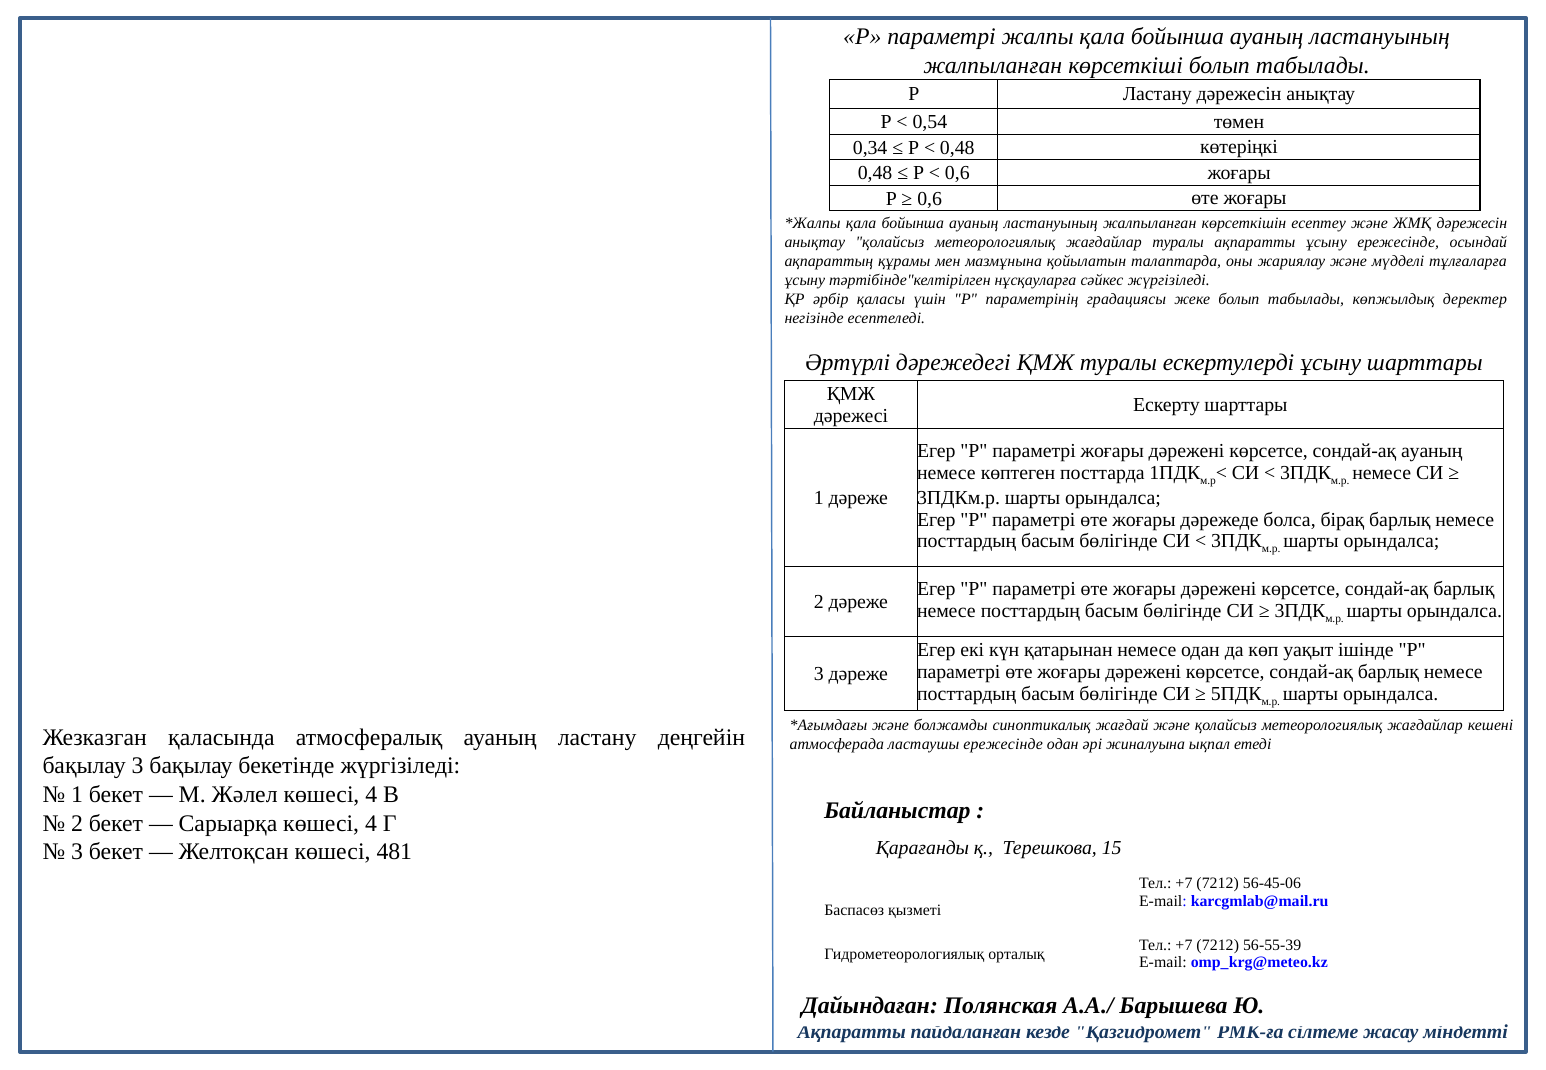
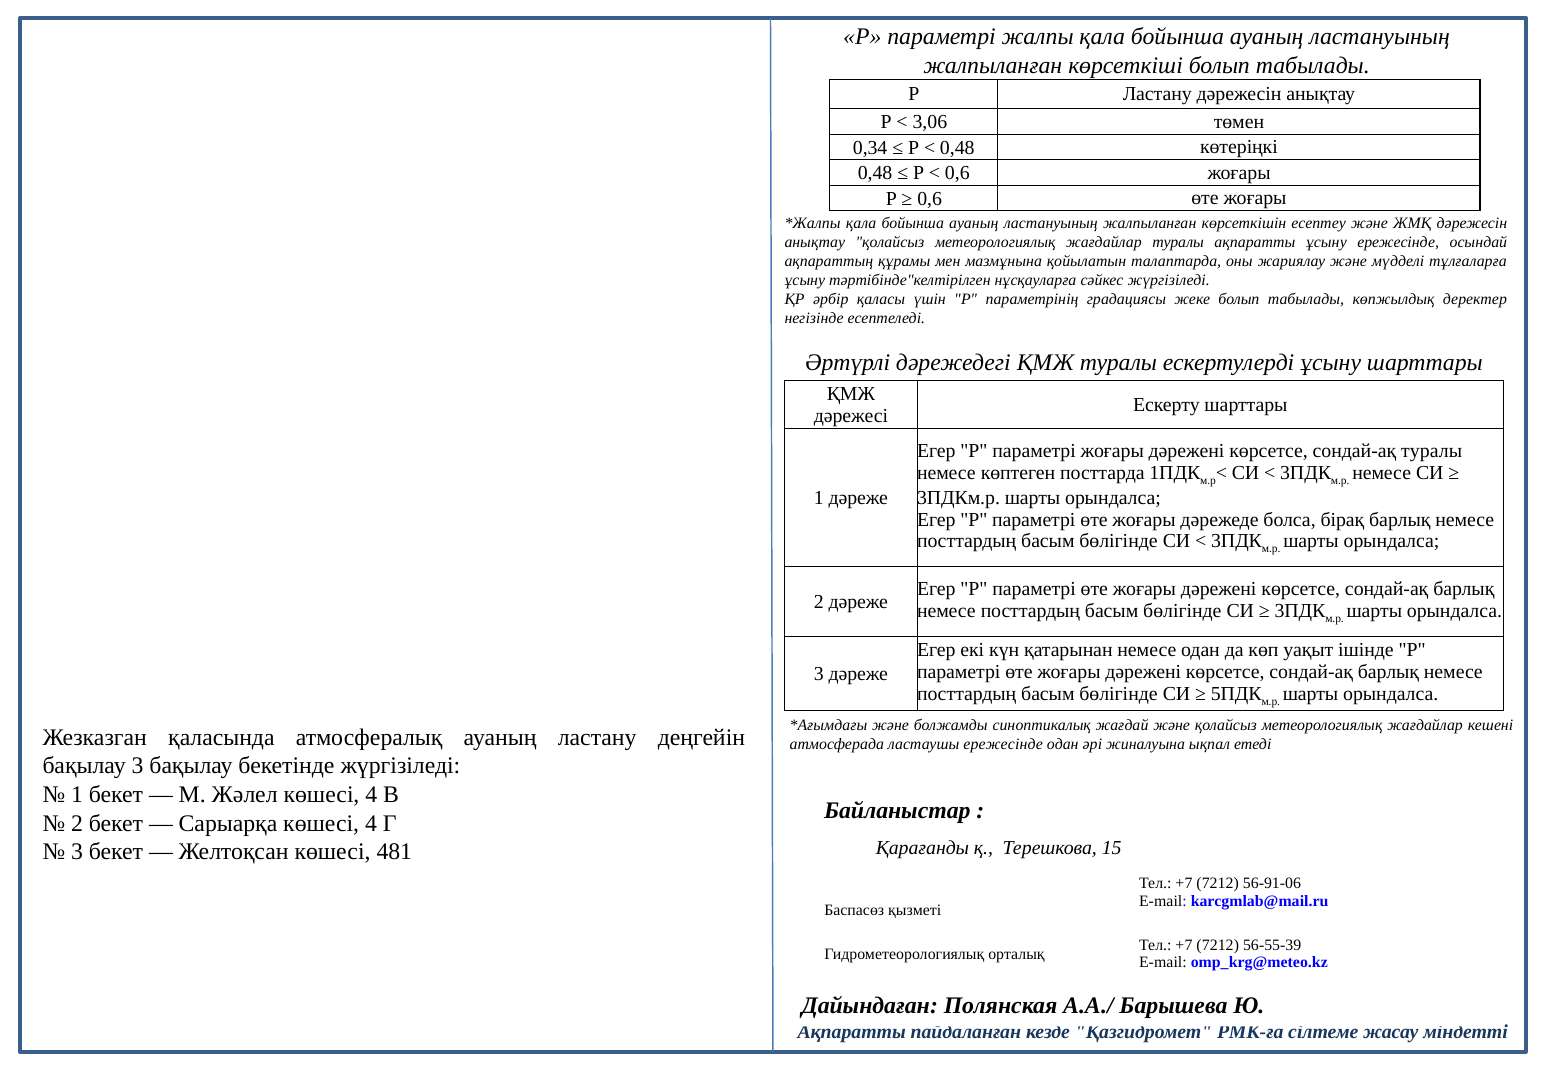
0,54: 0,54 -> 3,06
сондай-ақ ауаның: ауаның -> туралы
56-45-06: 56-45-06 -> 56-91-06
